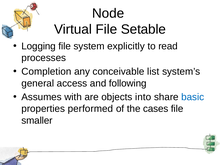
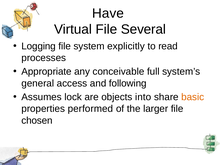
Node: Node -> Have
Setable: Setable -> Several
Completion: Completion -> Appropriate
list: list -> full
with: with -> lock
basic colour: blue -> orange
cases: cases -> larger
smaller: smaller -> chosen
